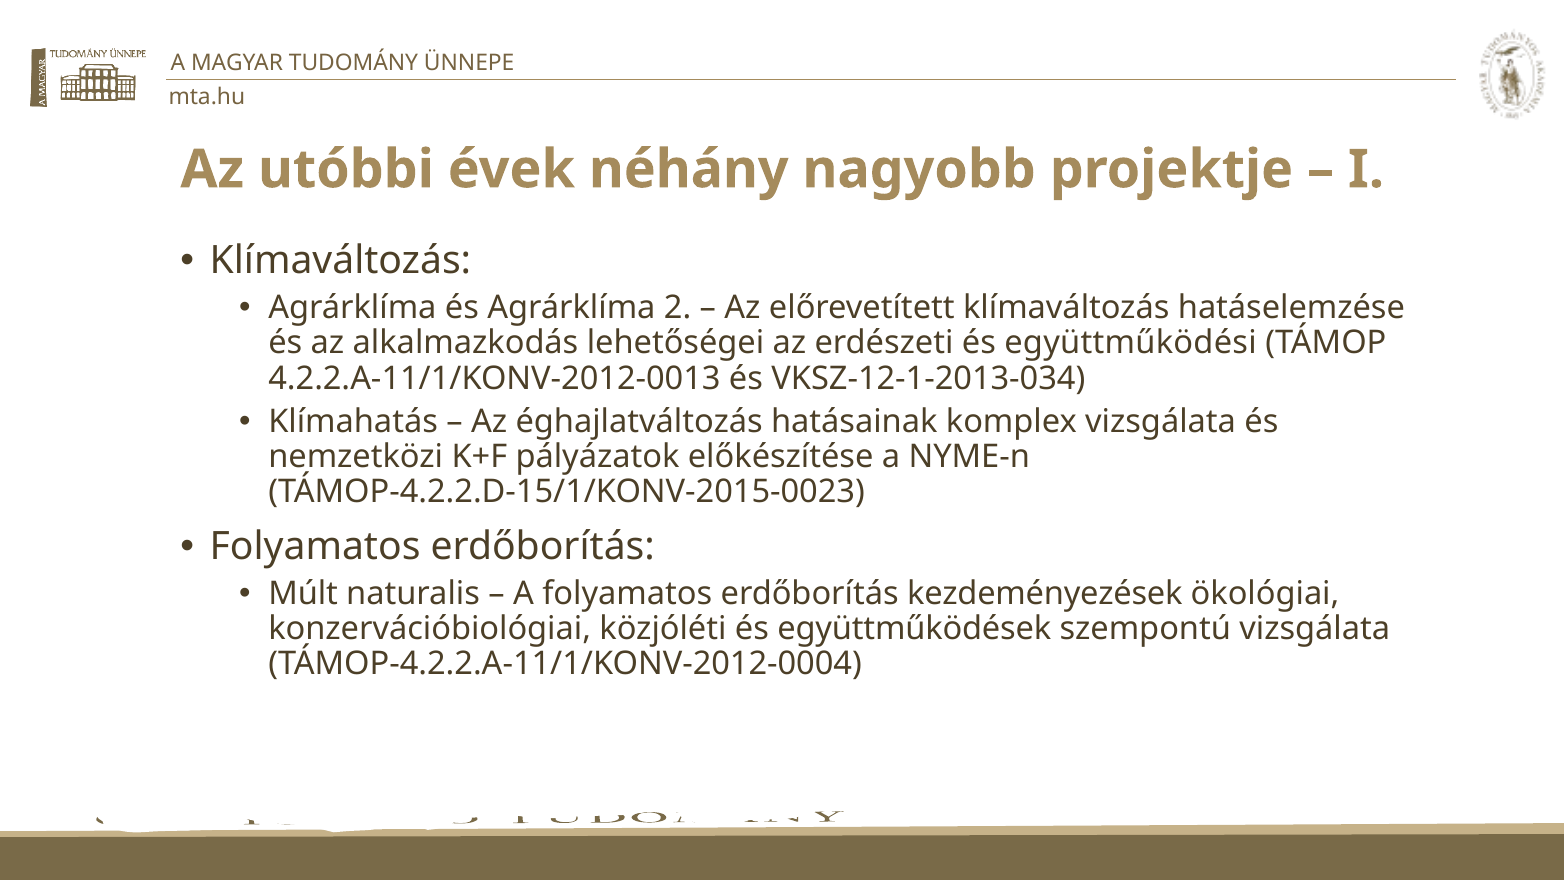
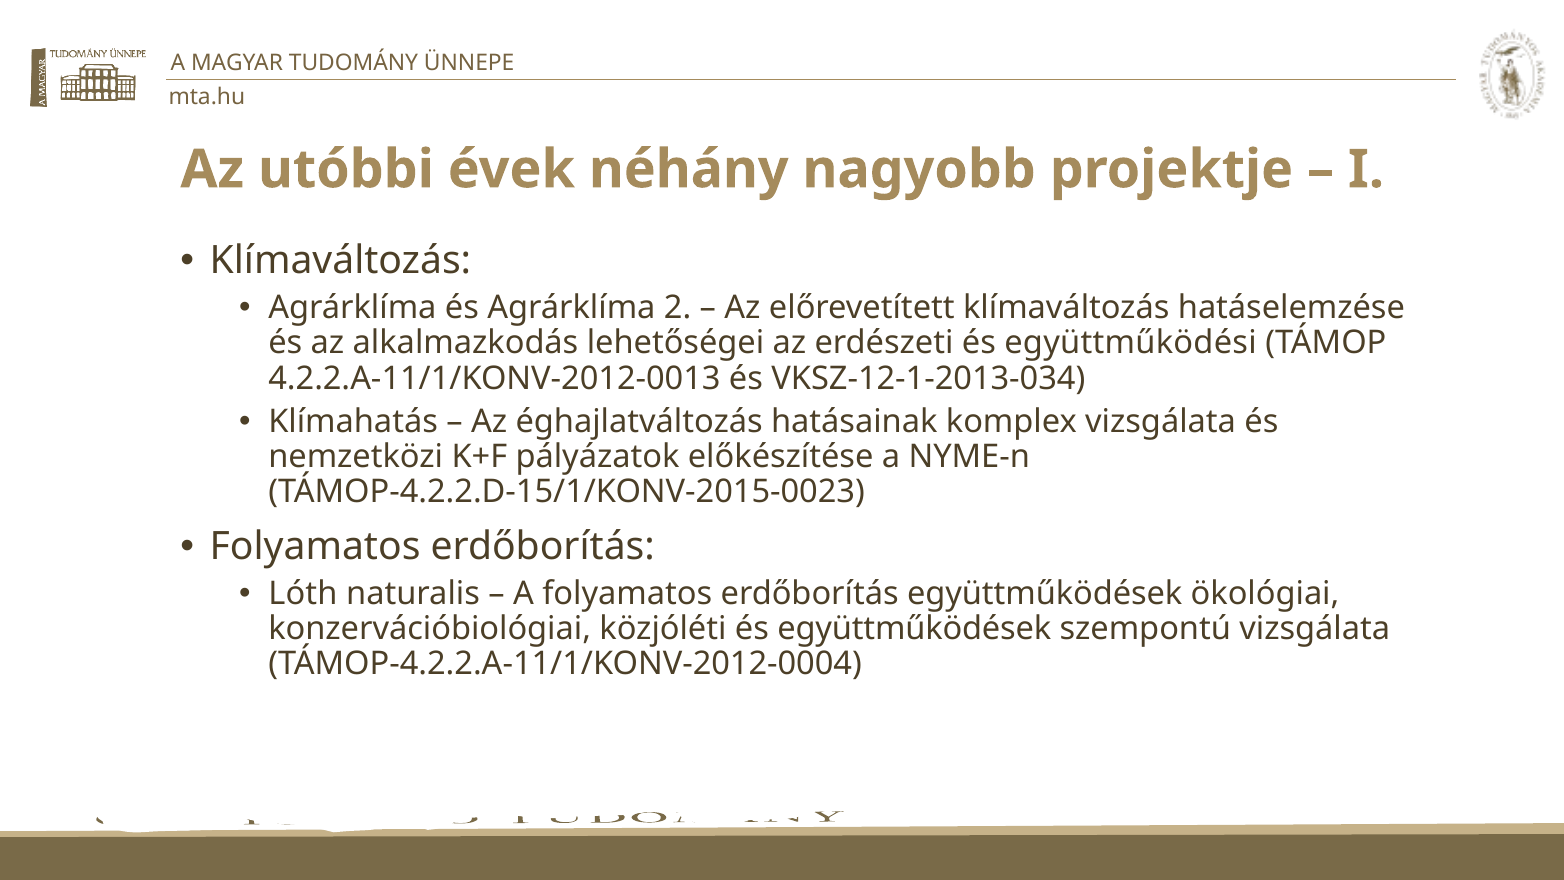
Múlt: Múlt -> Lóth
erdőborítás kezdeményezések: kezdeményezések -> együttműködések
